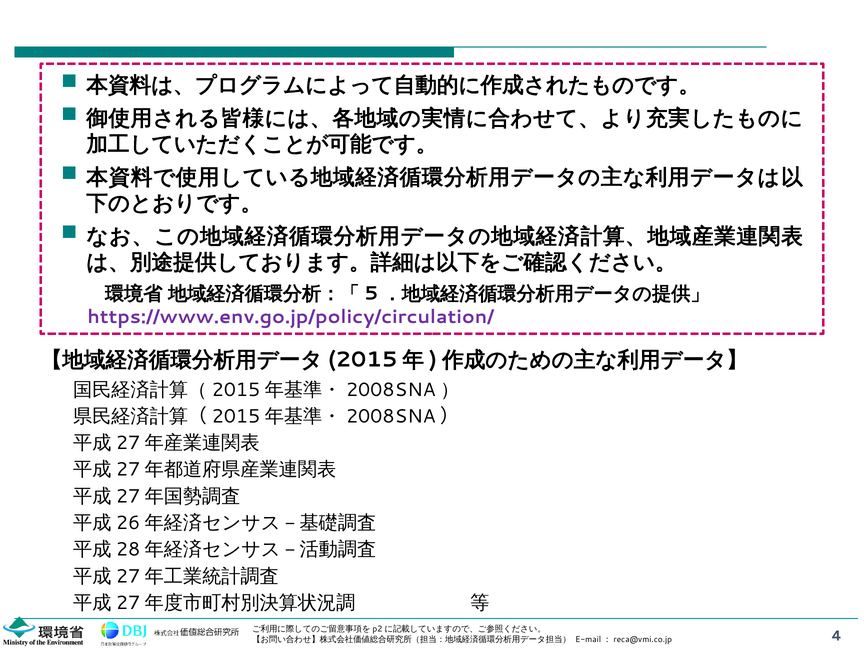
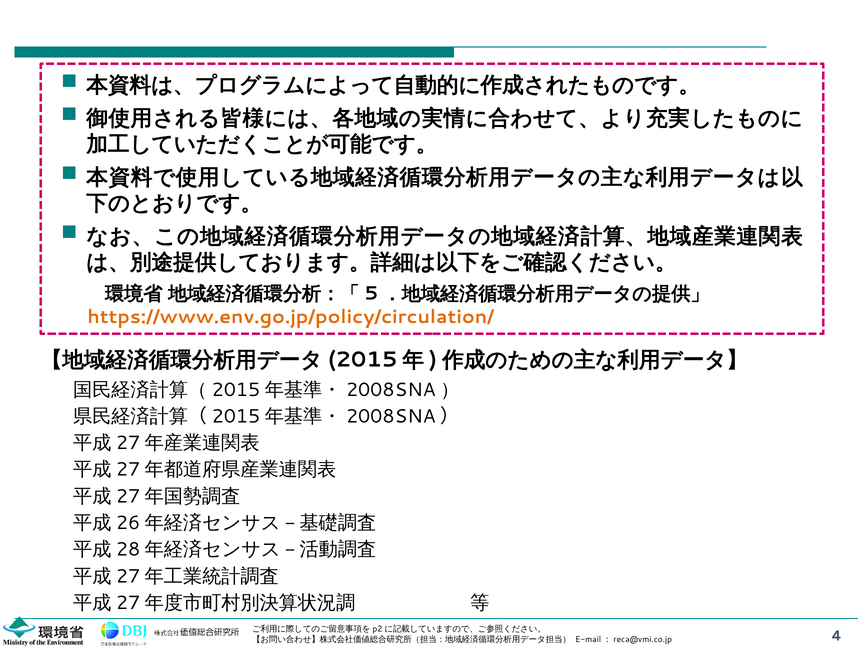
https://www.env.go.jp/policy/circulation/ colour: purple -> orange
